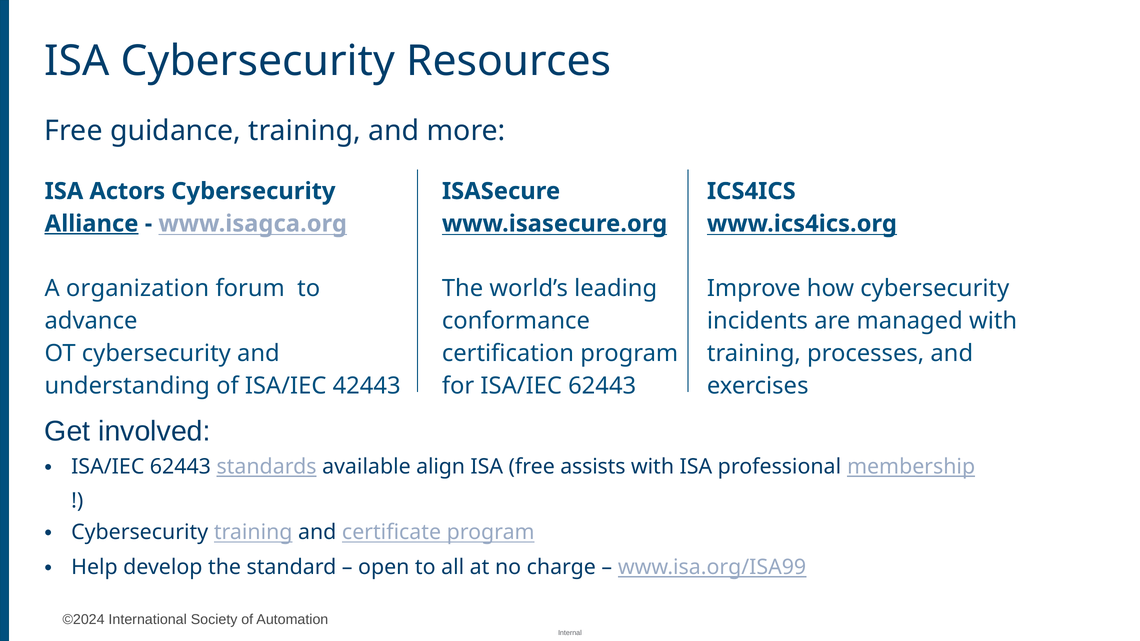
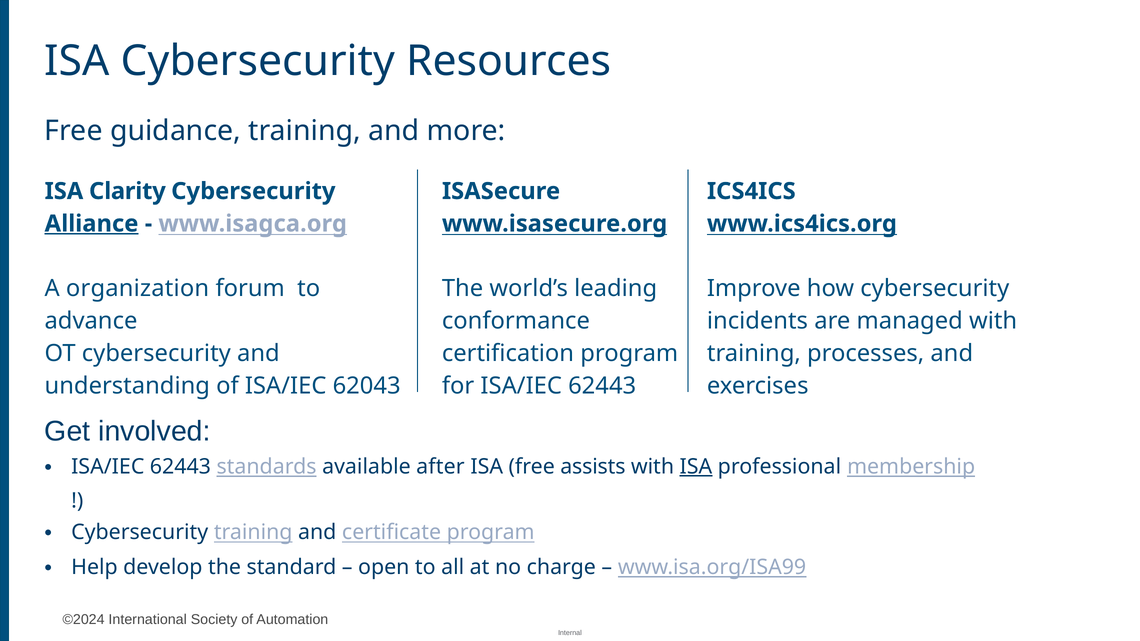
Actors: Actors -> Clarity
42443: 42443 -> 62043
align: align -> after
ISA at (696, 467) underline: none -> present
